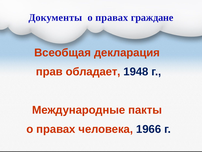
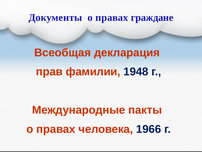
обладает: обладает -> фамилии
